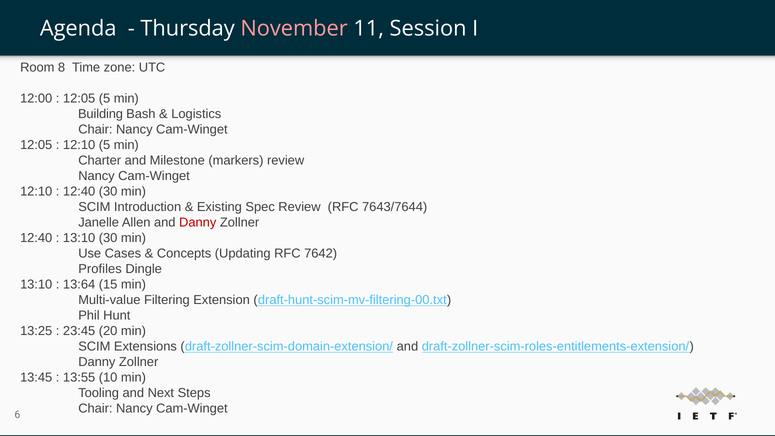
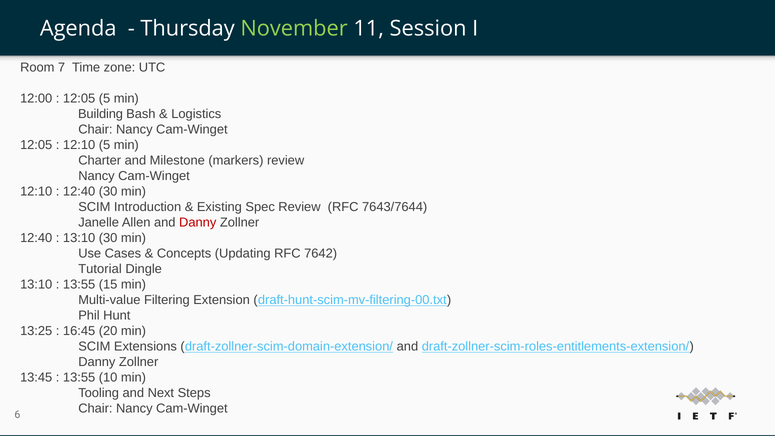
November colour: pink -> light green
8: 8 -> 7
Profiles: Profiles -> Tutorial
13:64 at (79, 285): 13:64 -> 13:55
23:45: 23:45 -> 16:45
